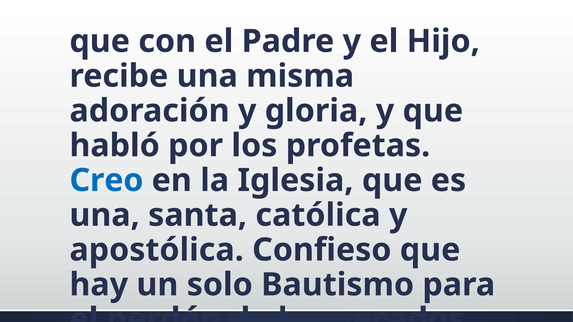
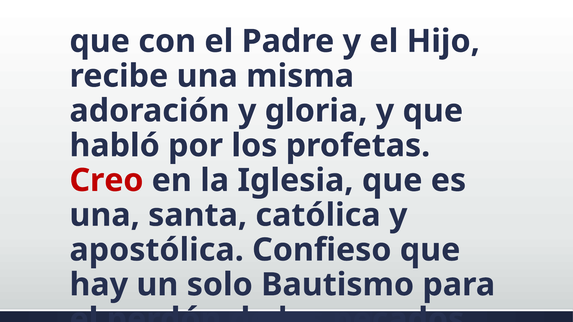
Creo colour: blue -> red
